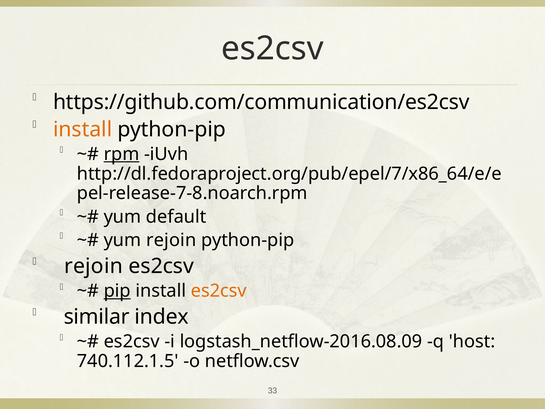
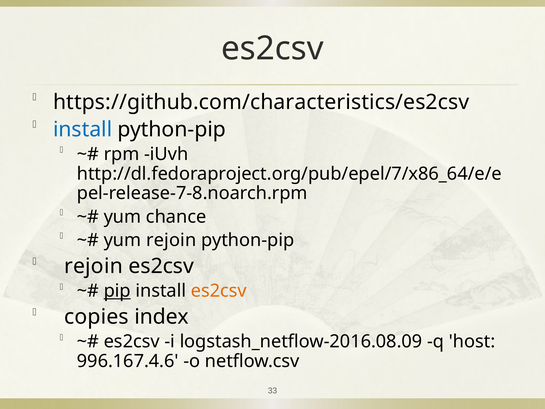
https://github.com/communication/es2csv: https://github.com/communication/es2csv -> https://github.com/characteristics/es2csv
install at (83, 129) colour: orange -> blue
rpm underline: present -> none
default: default -> chance
similar: similar -> copies
740.112.1.5: 740.112.1.5 -> 996.167.4.6
